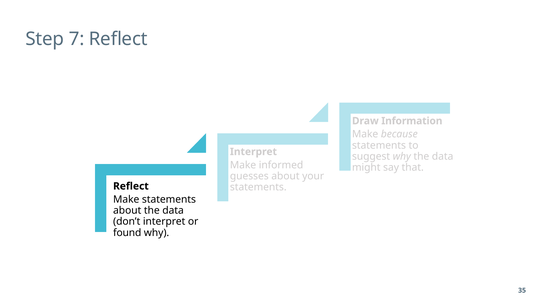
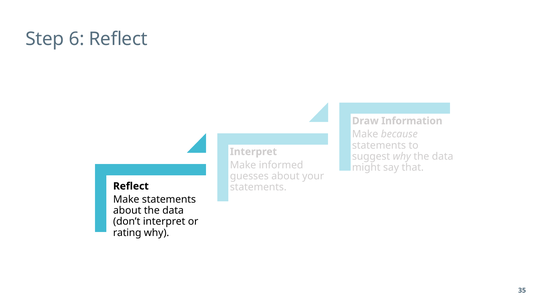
7: 7 -> 6
found: found -> rating
